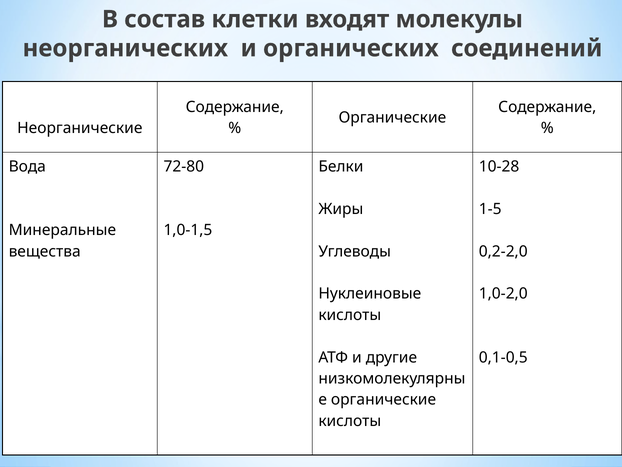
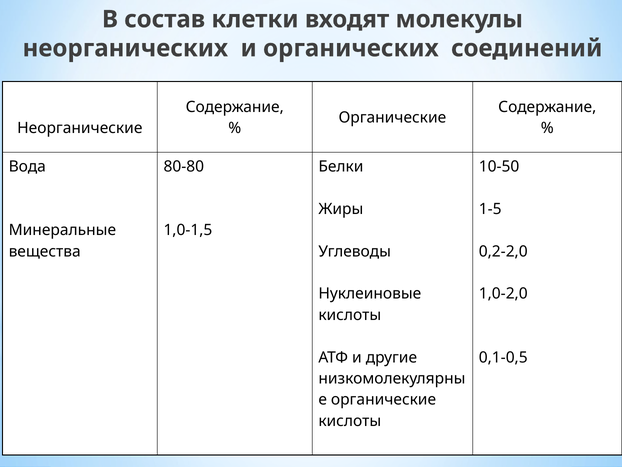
72-80: 72-80 -> 80-80
10-28: 10-28 -> 10-50
